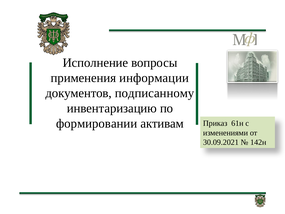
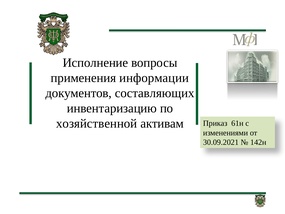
подписанному: подписанному -> составляющих
формировании: формировании -> хозяйственной
